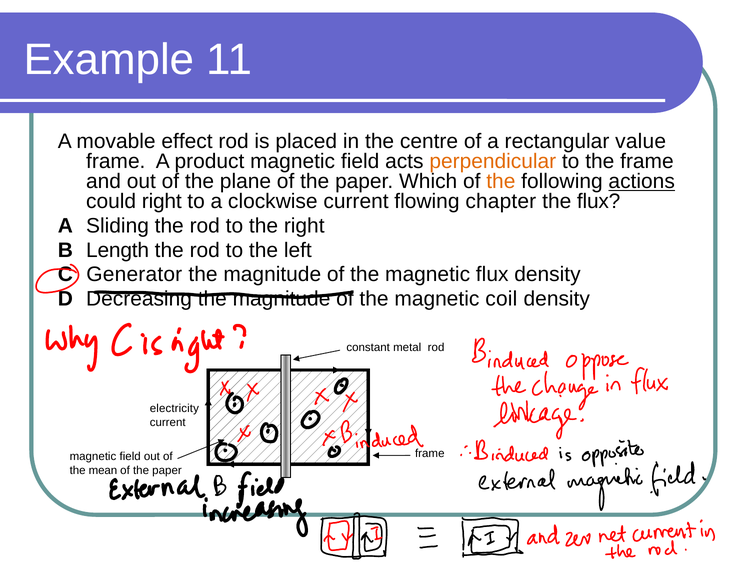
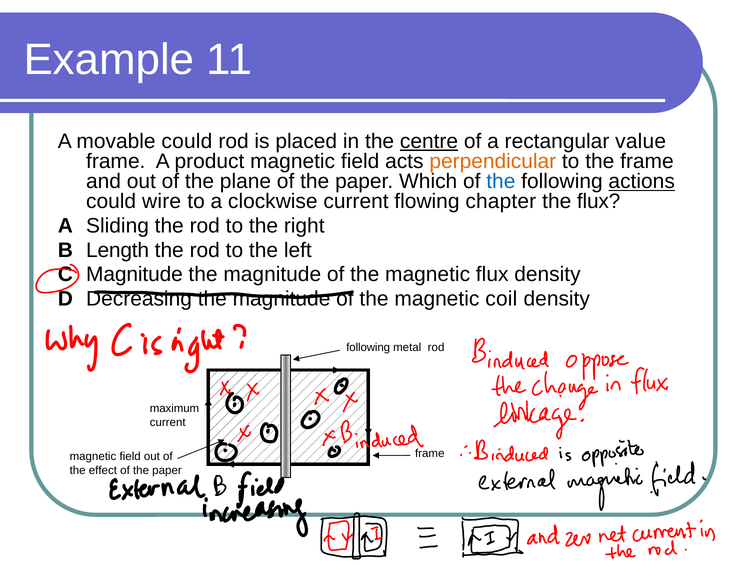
movable effect: effect -> could
centre underline: none -> present
the at (501, 181) colour: orange -> blue
could right: right -> wire
C Generator: Generator -> Magnitude
constant at (368, 347): constant -> following
electricity: electricity -> maximum
mean: mean -> effect
